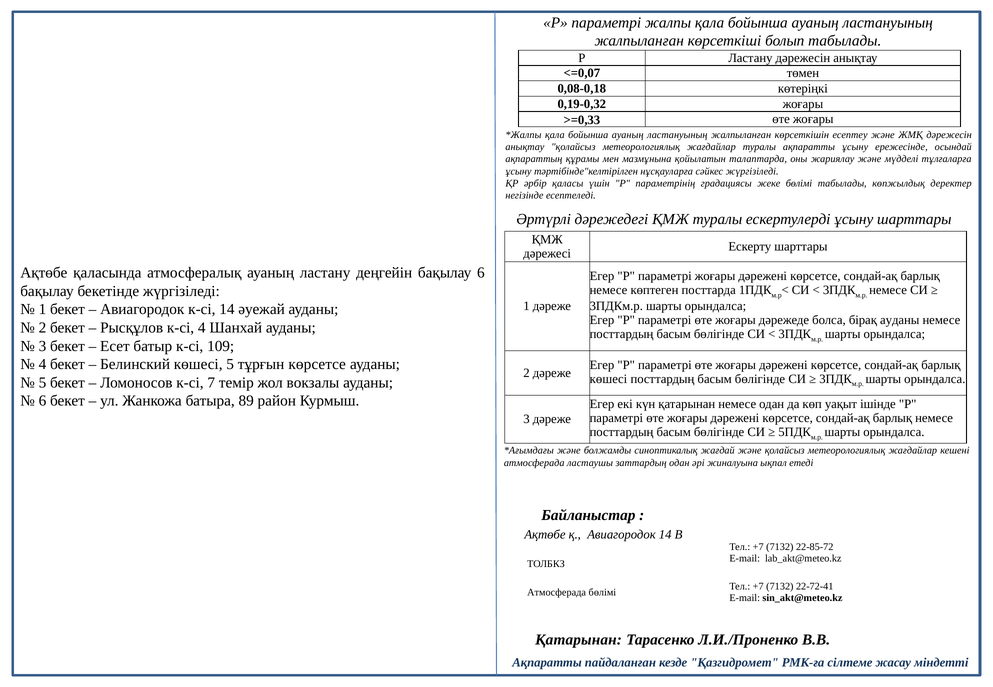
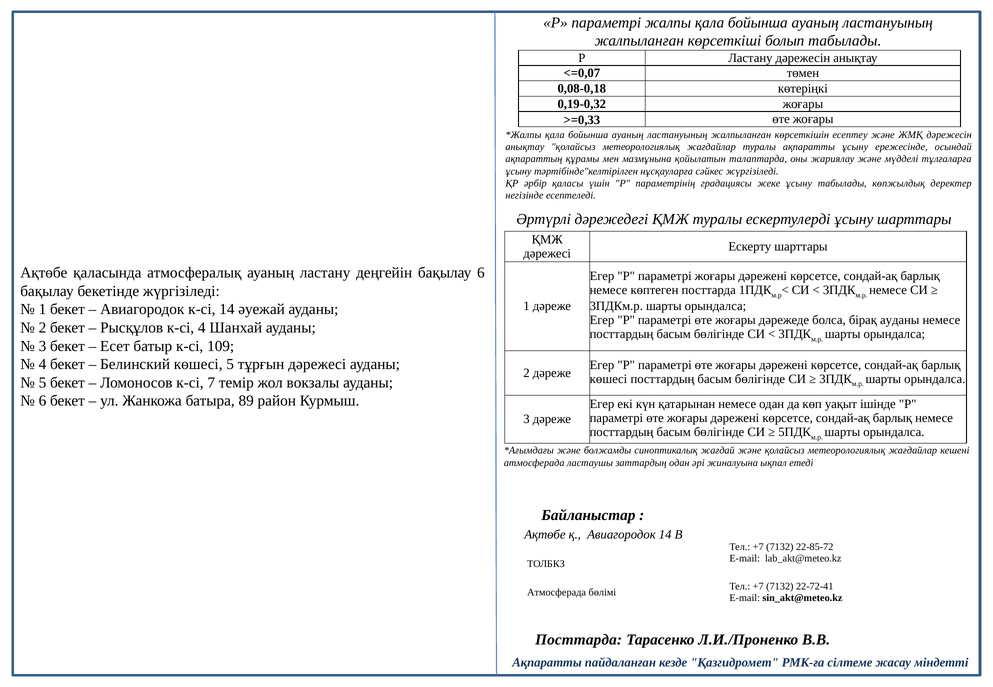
жеке бөлімі: бөлімі -> ұсыну
тұрғын көрсетсе: көрсетсе -> дәрежесі
Қатарынан at (579, 640): Қатарынан -> Посттарда
